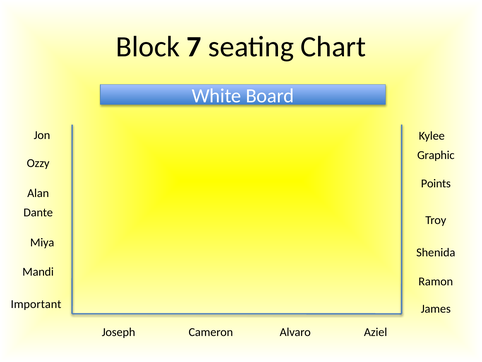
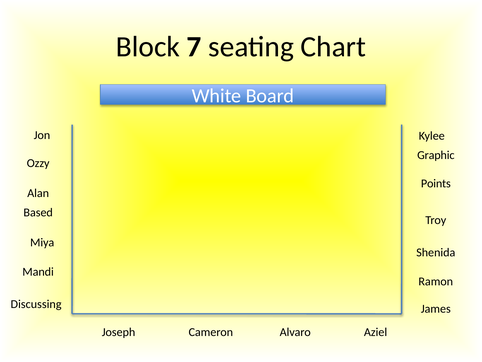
Dante: Dante -> Based
Important: Important -> Discussing
